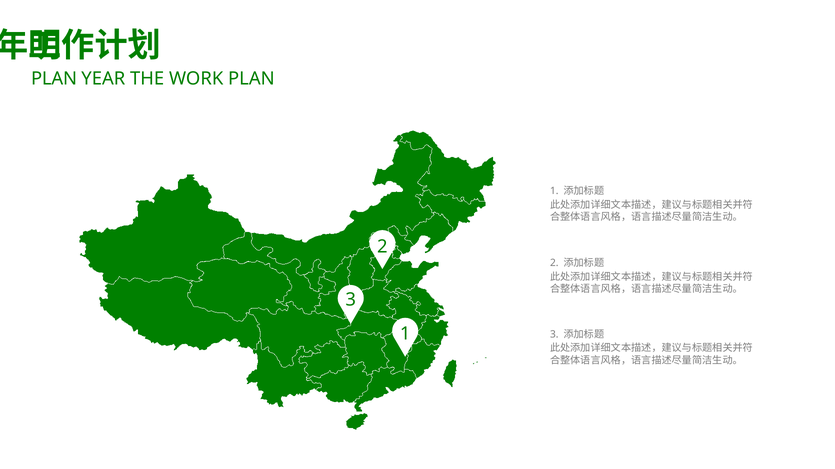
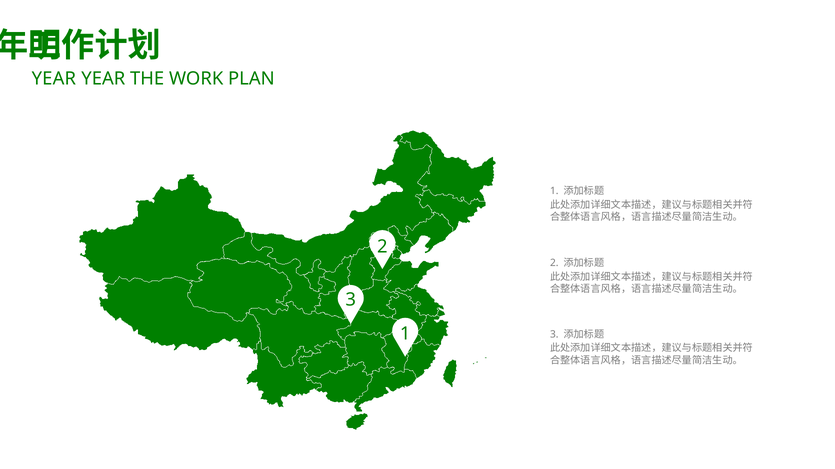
PLAN at (54, 79): PLAN -> YEAR
